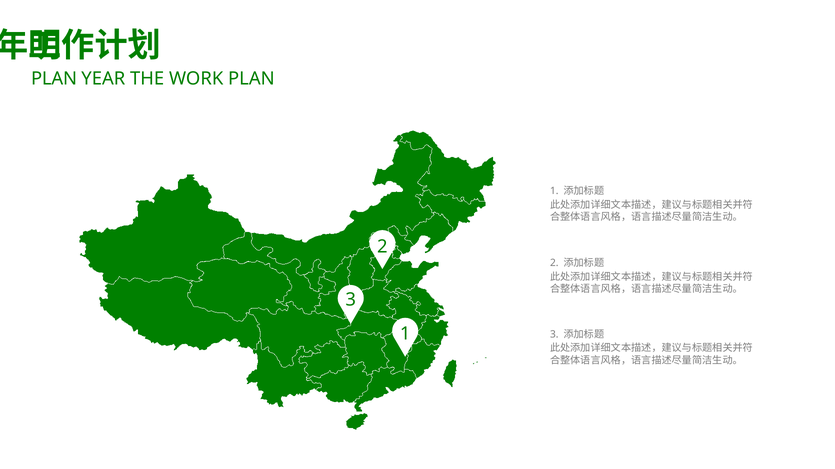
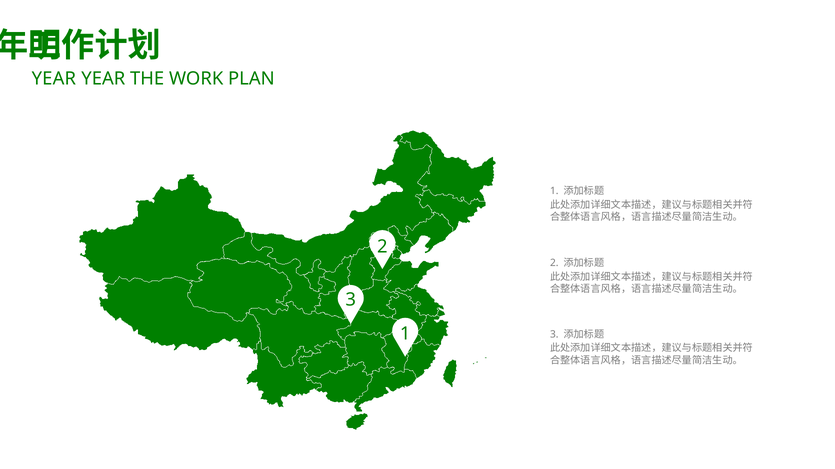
PLAN at (54, 79): PLAN -> YEAR
